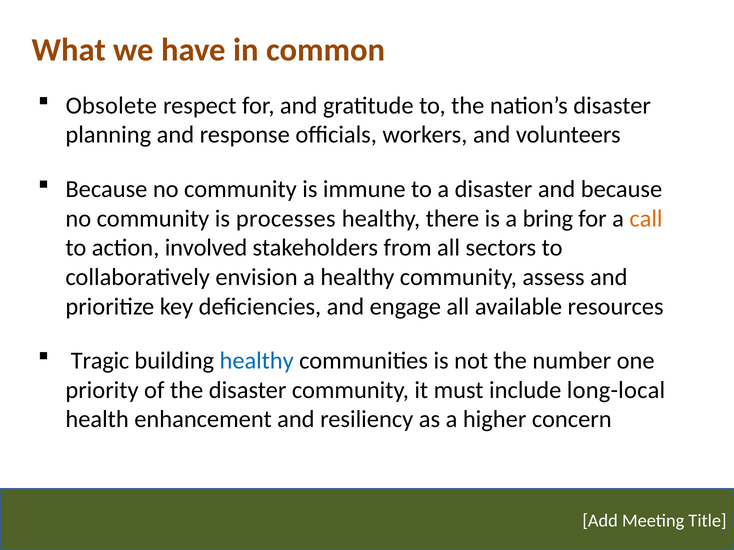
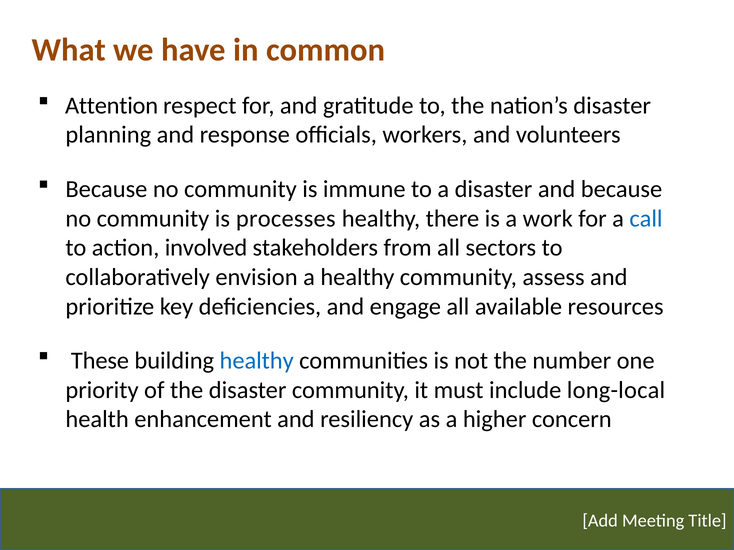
Obsolete: Obsolete -> Attention
bring: bring -> work
call colour: orange -> blue
Tragic: Tragic -> These
